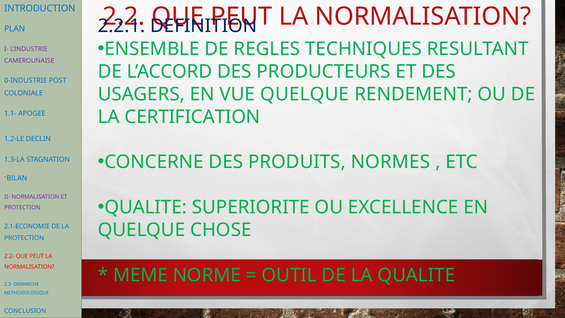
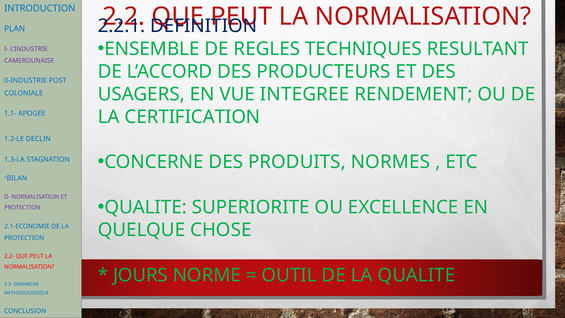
VUE QUELQUE: QUELQUE -> INTEGREE
MEME: MEME -> JOURS
